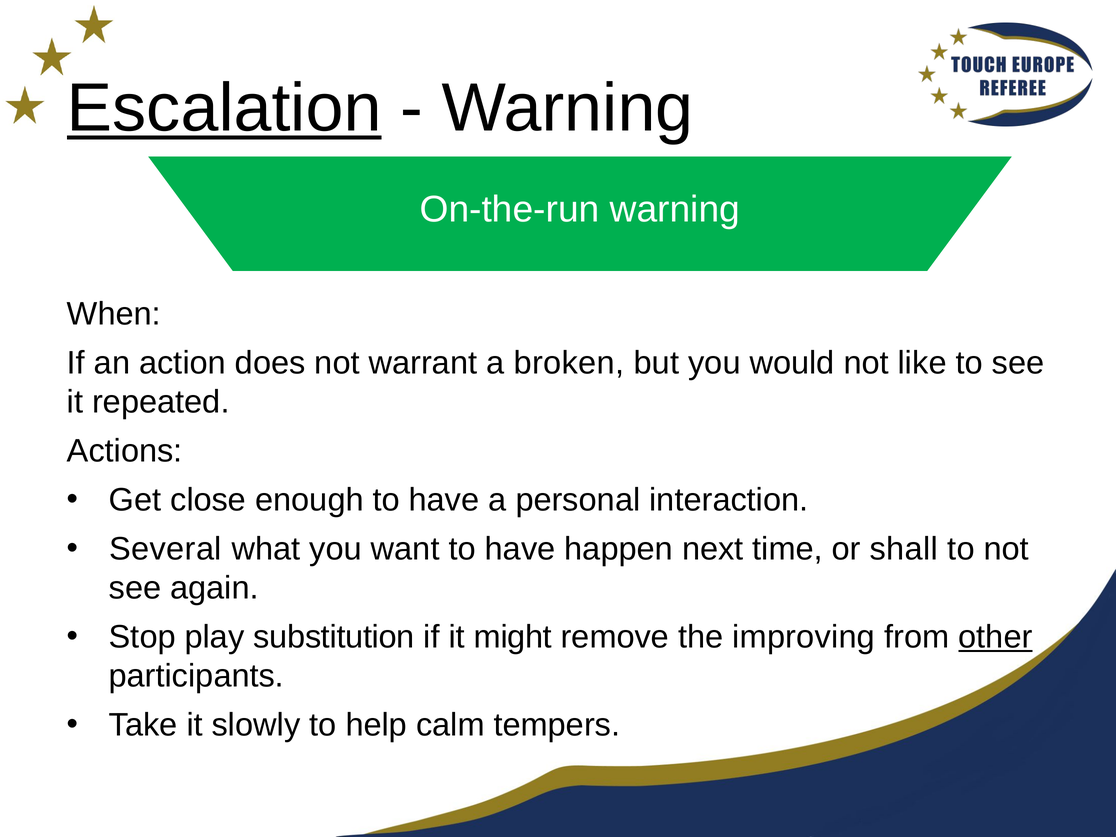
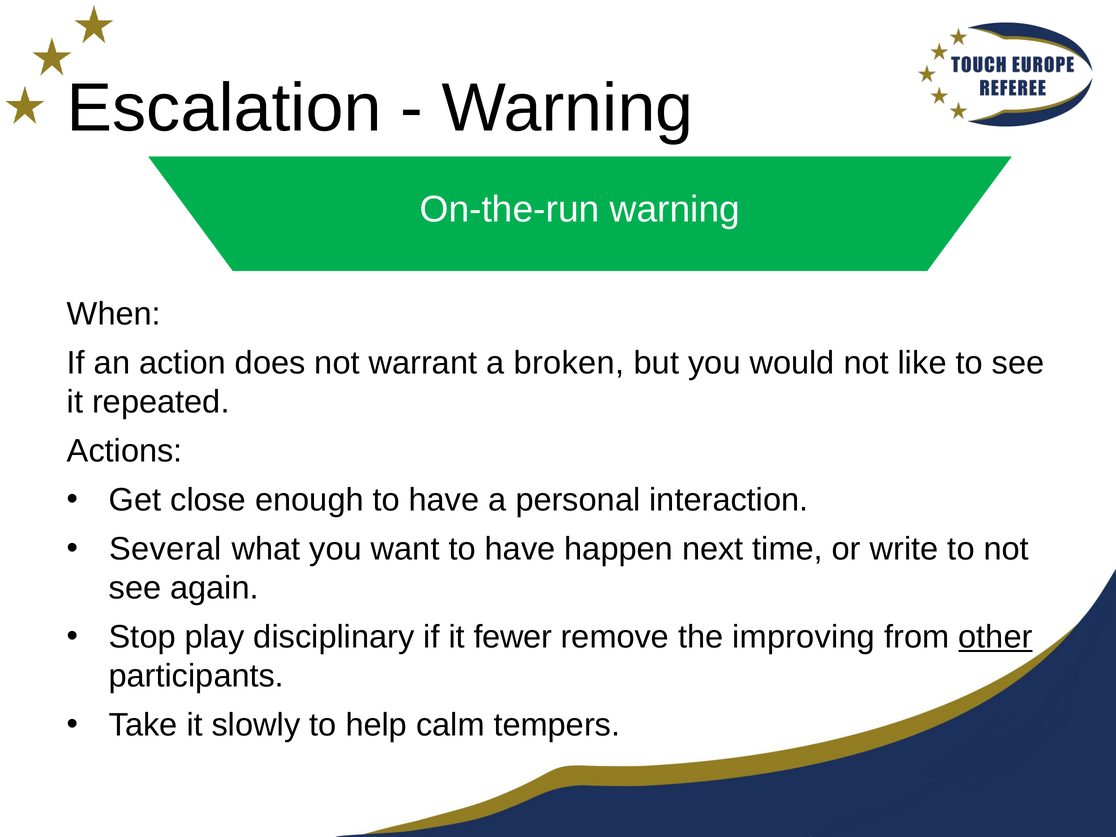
Escalation underline: present -> none
shall: shall -> write
substitution: substitution -> disciplinary
might: might -> fewer
